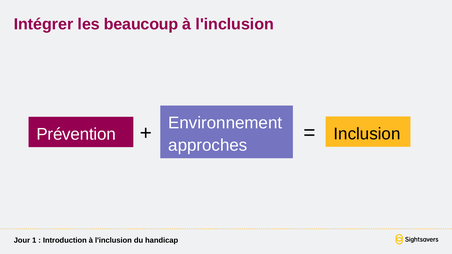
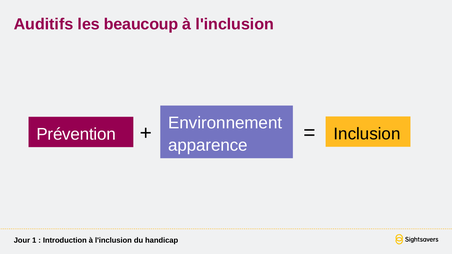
Intégrer: Intégrer -> Auditifs
approches: approches -> apparence
